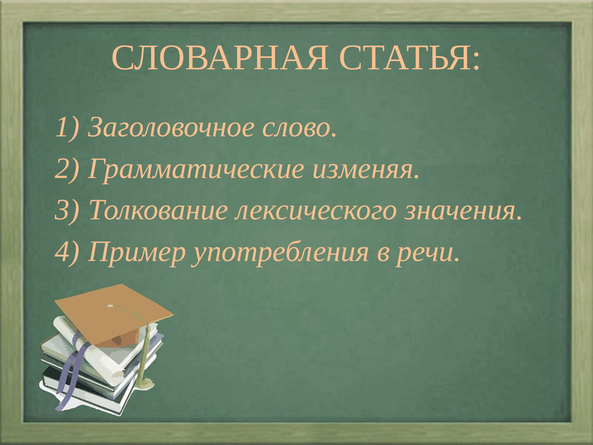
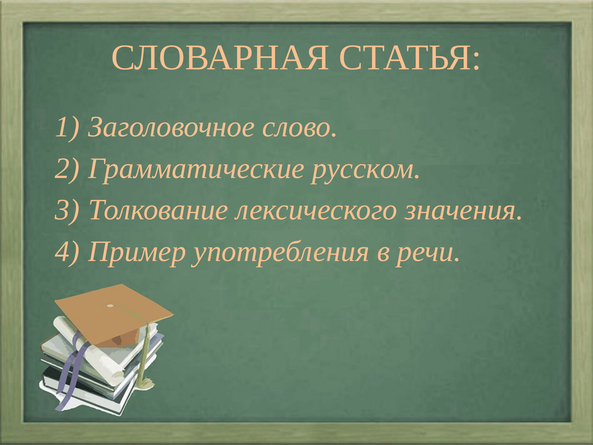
изменяя: изменяя -> русском
